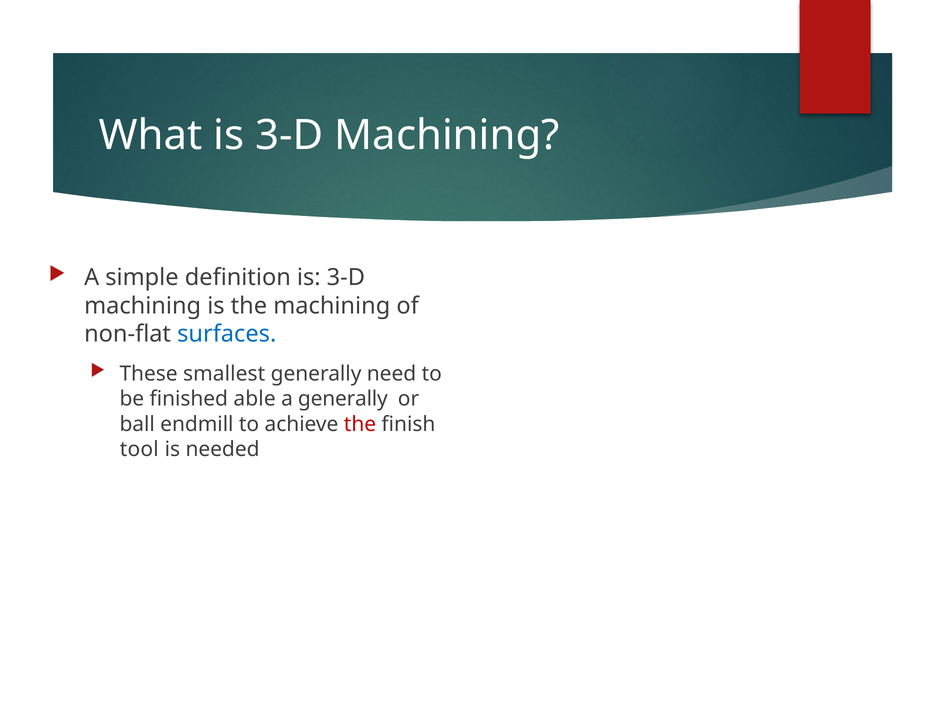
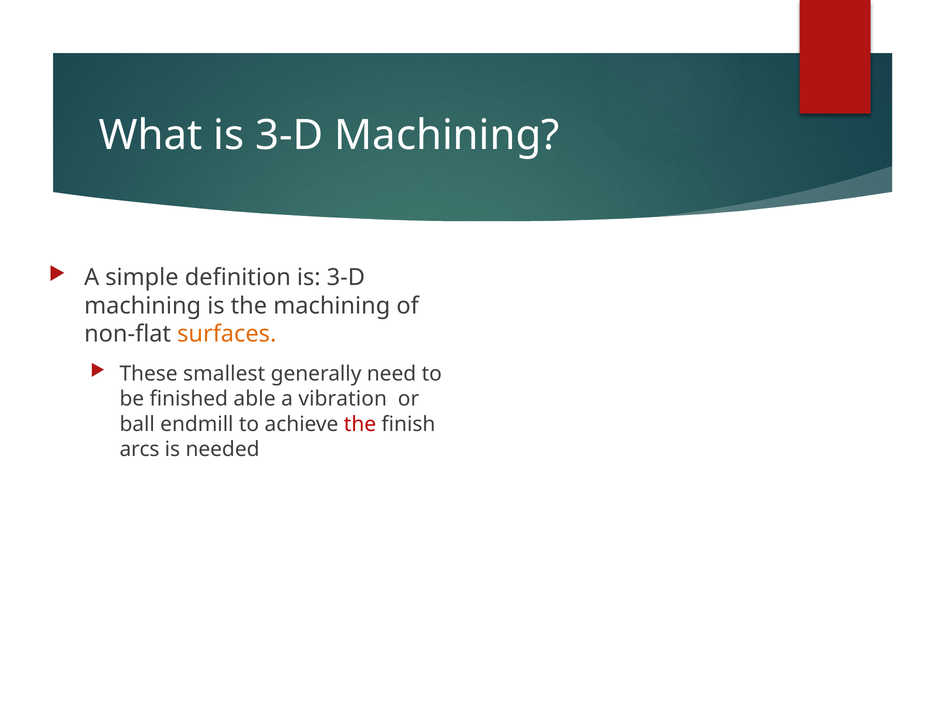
surfaces colour: blue -> orange
a generally: generally -> vibration
tool: tool -> arcs
